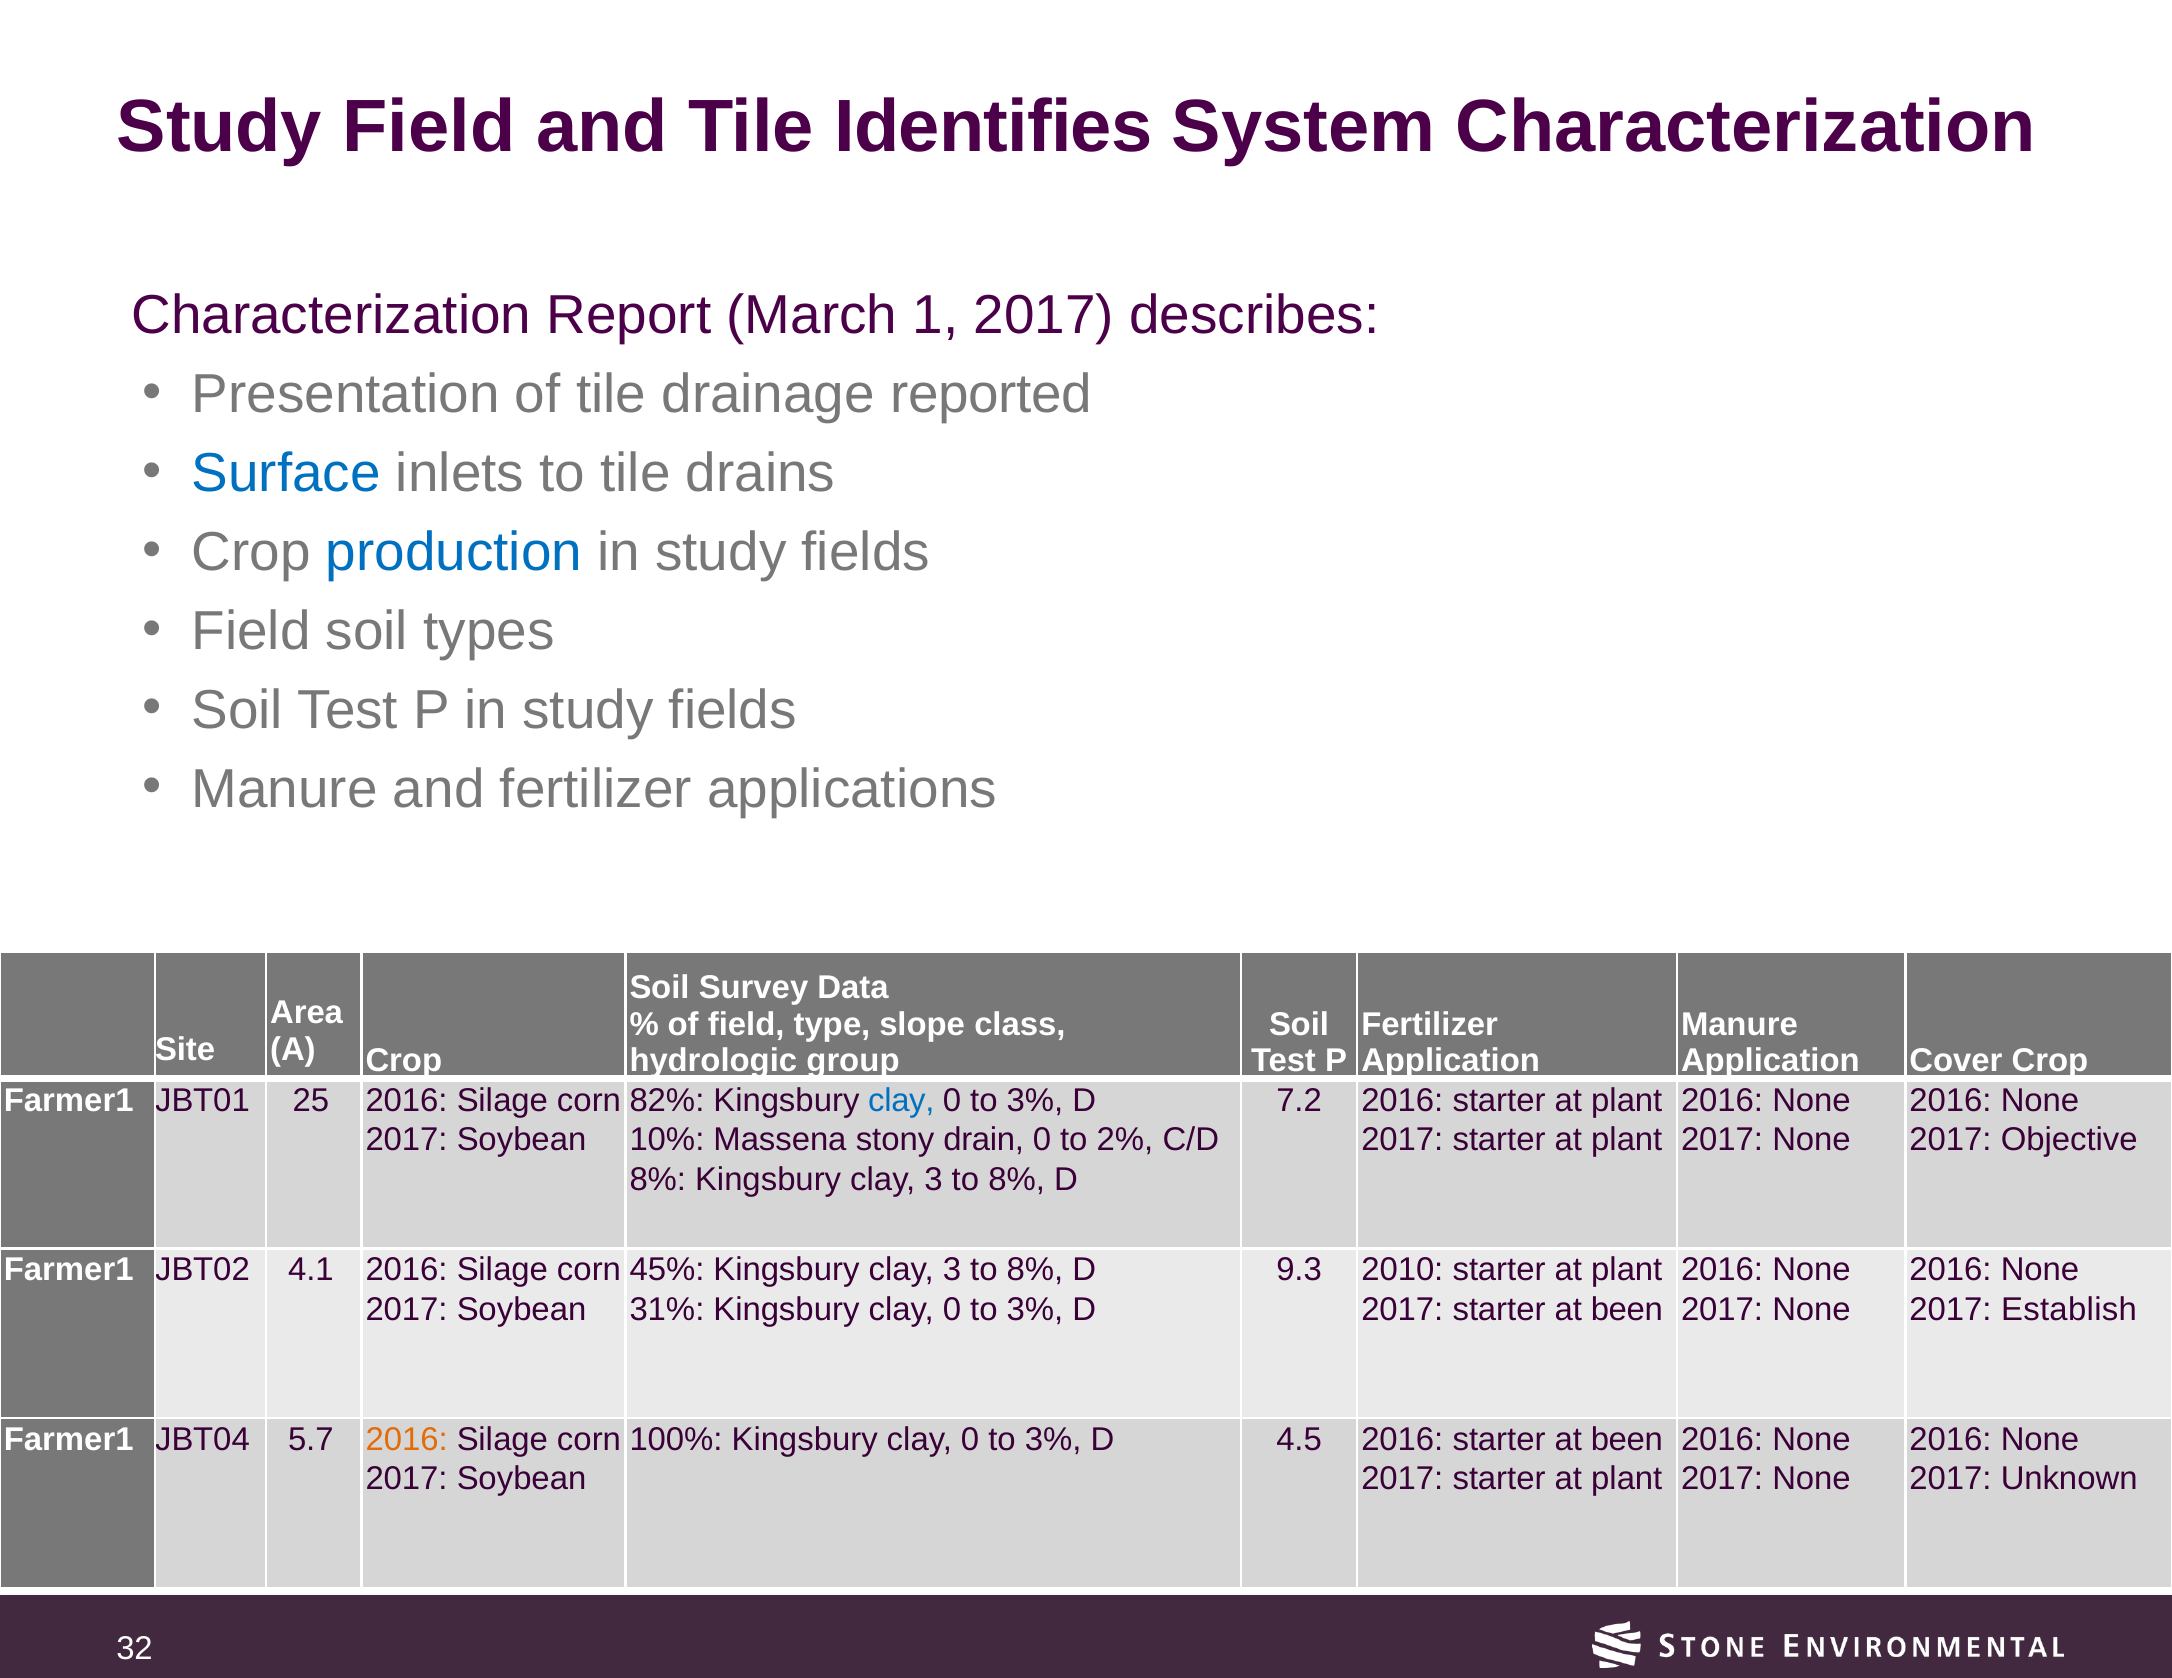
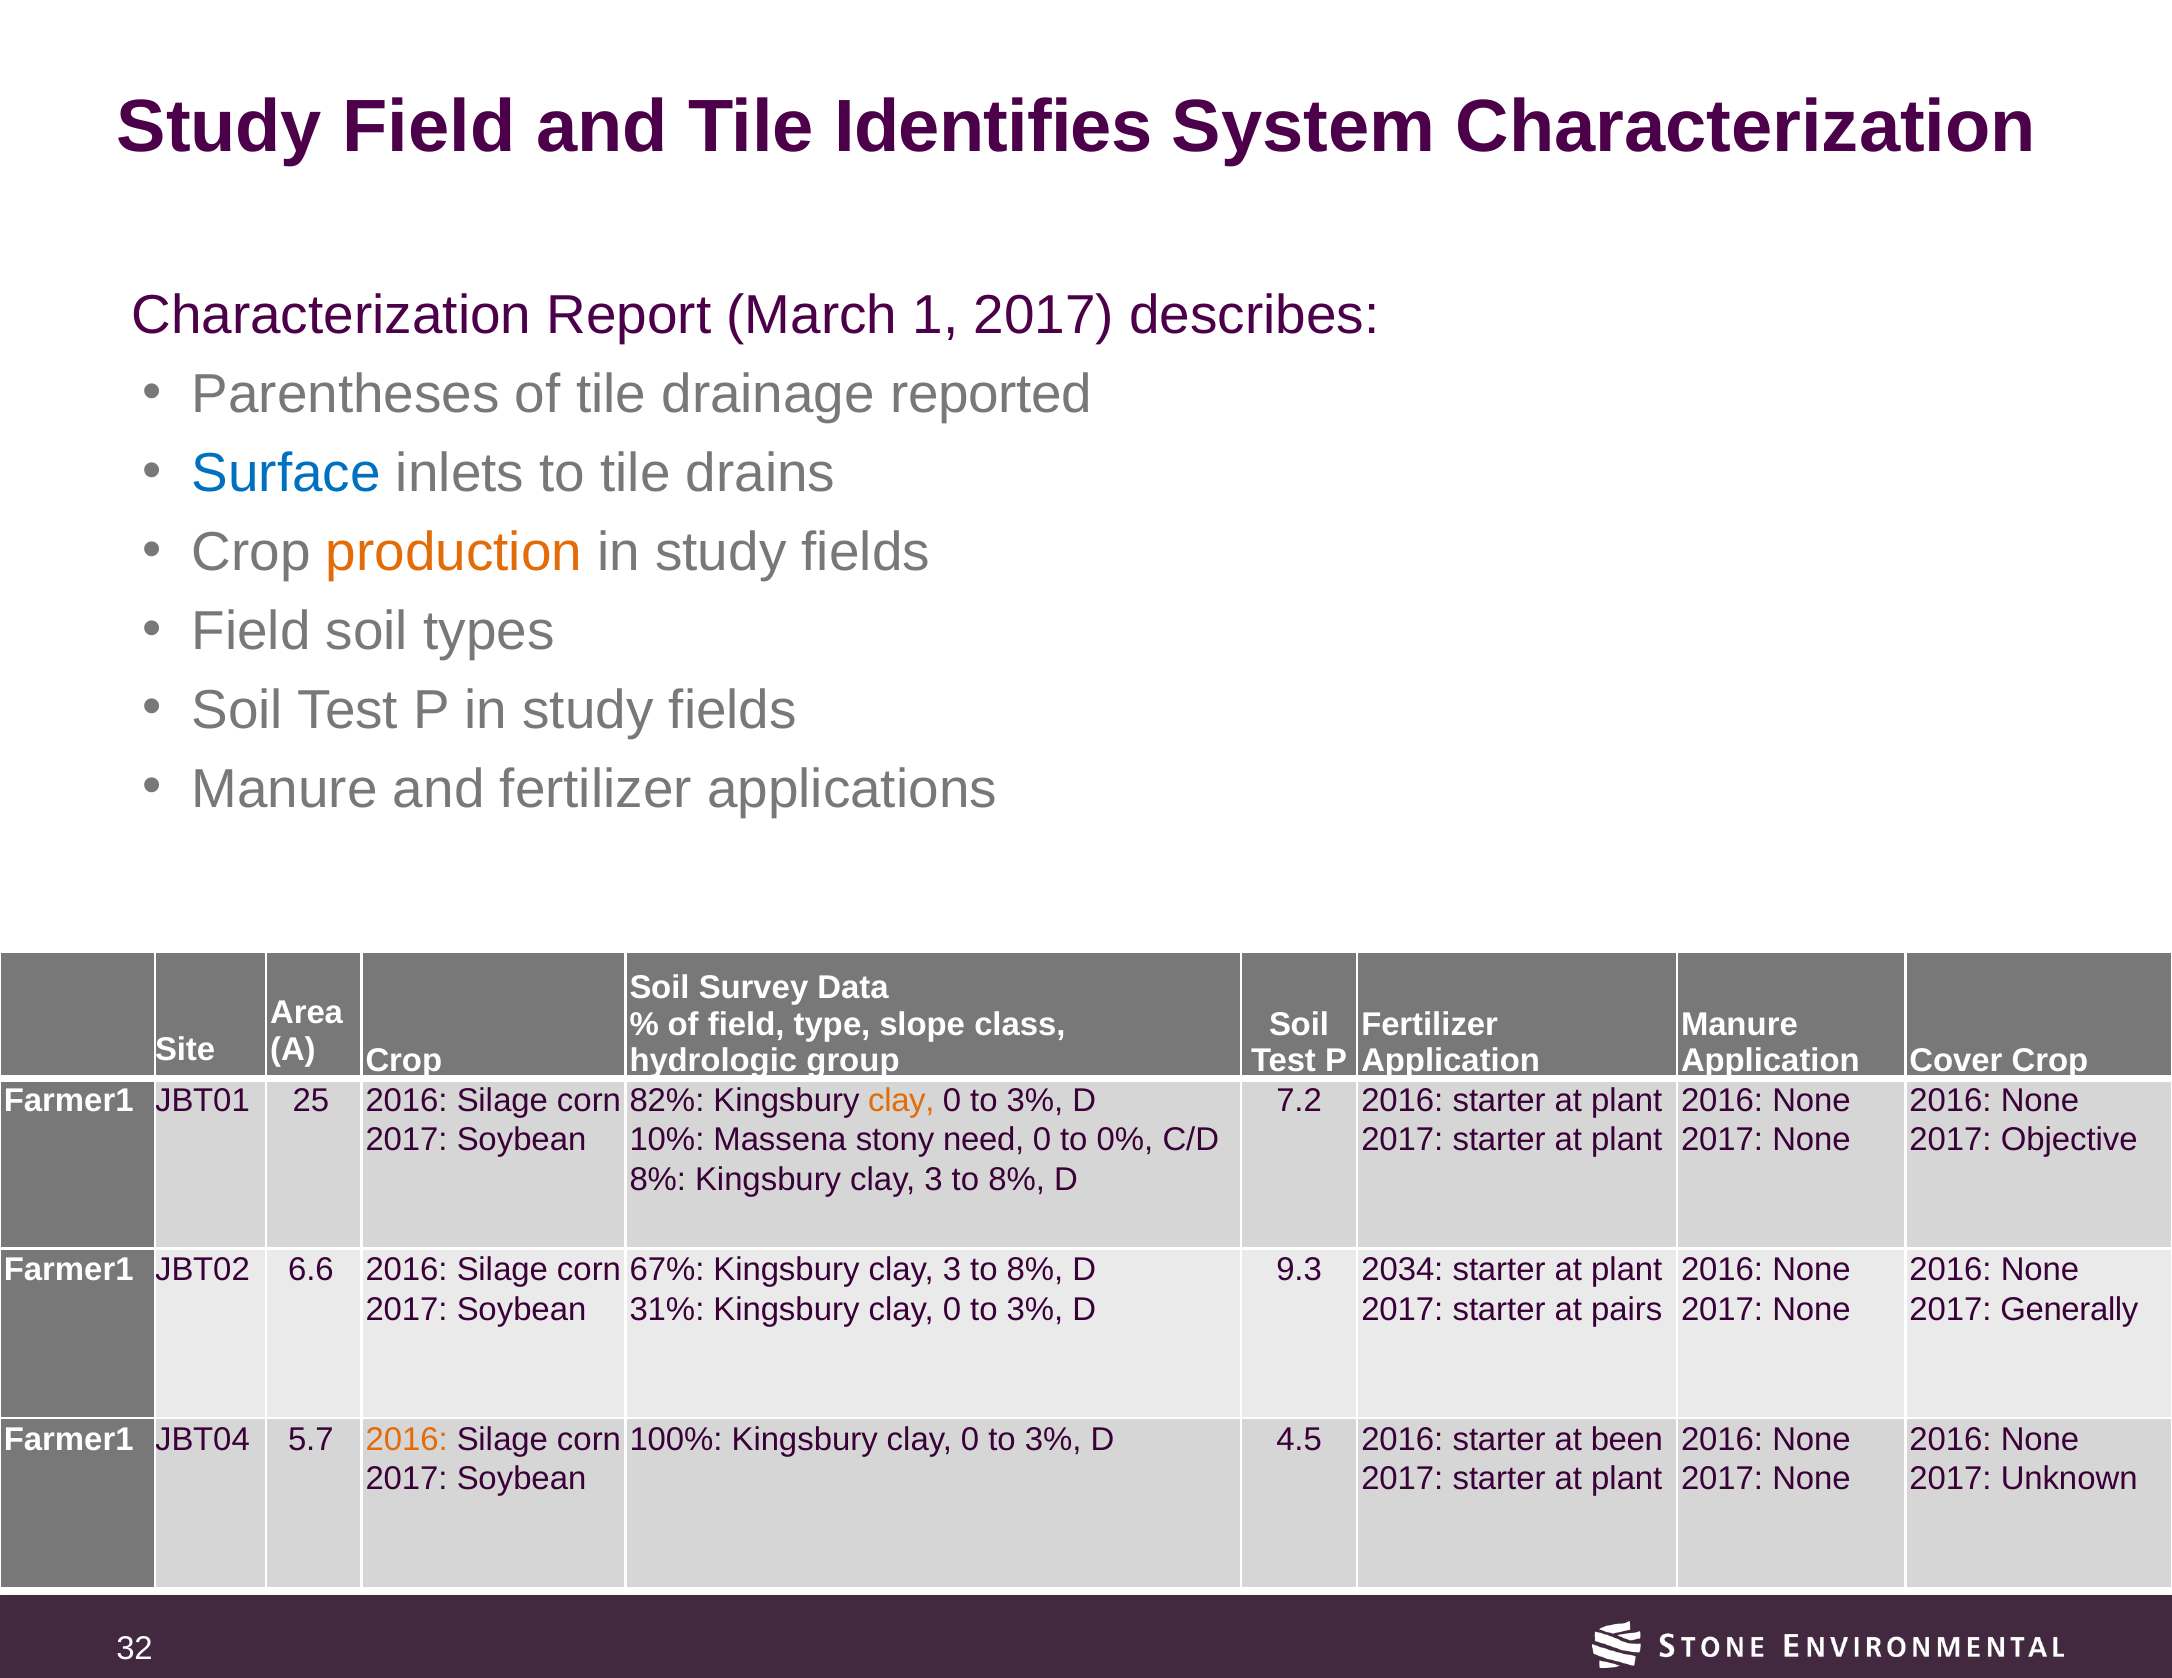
Presentation: Presentation -> Parentheses
production colour: blue -> orange
clay at (901, 1101) colour: blue -> orange
drain: drain -> need
2%: 2% -> 0%
4.1: 4.1 -> 6.6
45%: 45% -> 67%
2010: 2010 -> 2034
2017 starter at been: been -> pairs
Establish: Establish -> Generally
